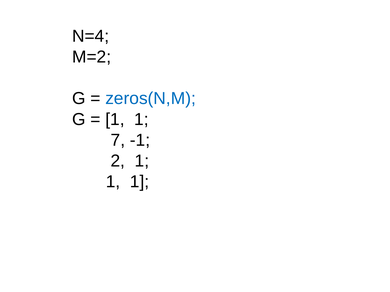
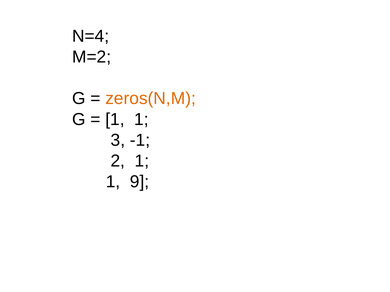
zeros(N,M colour: blue -> orange
7: 7 -> 3
1 at (140, 182): 1 -> 9
